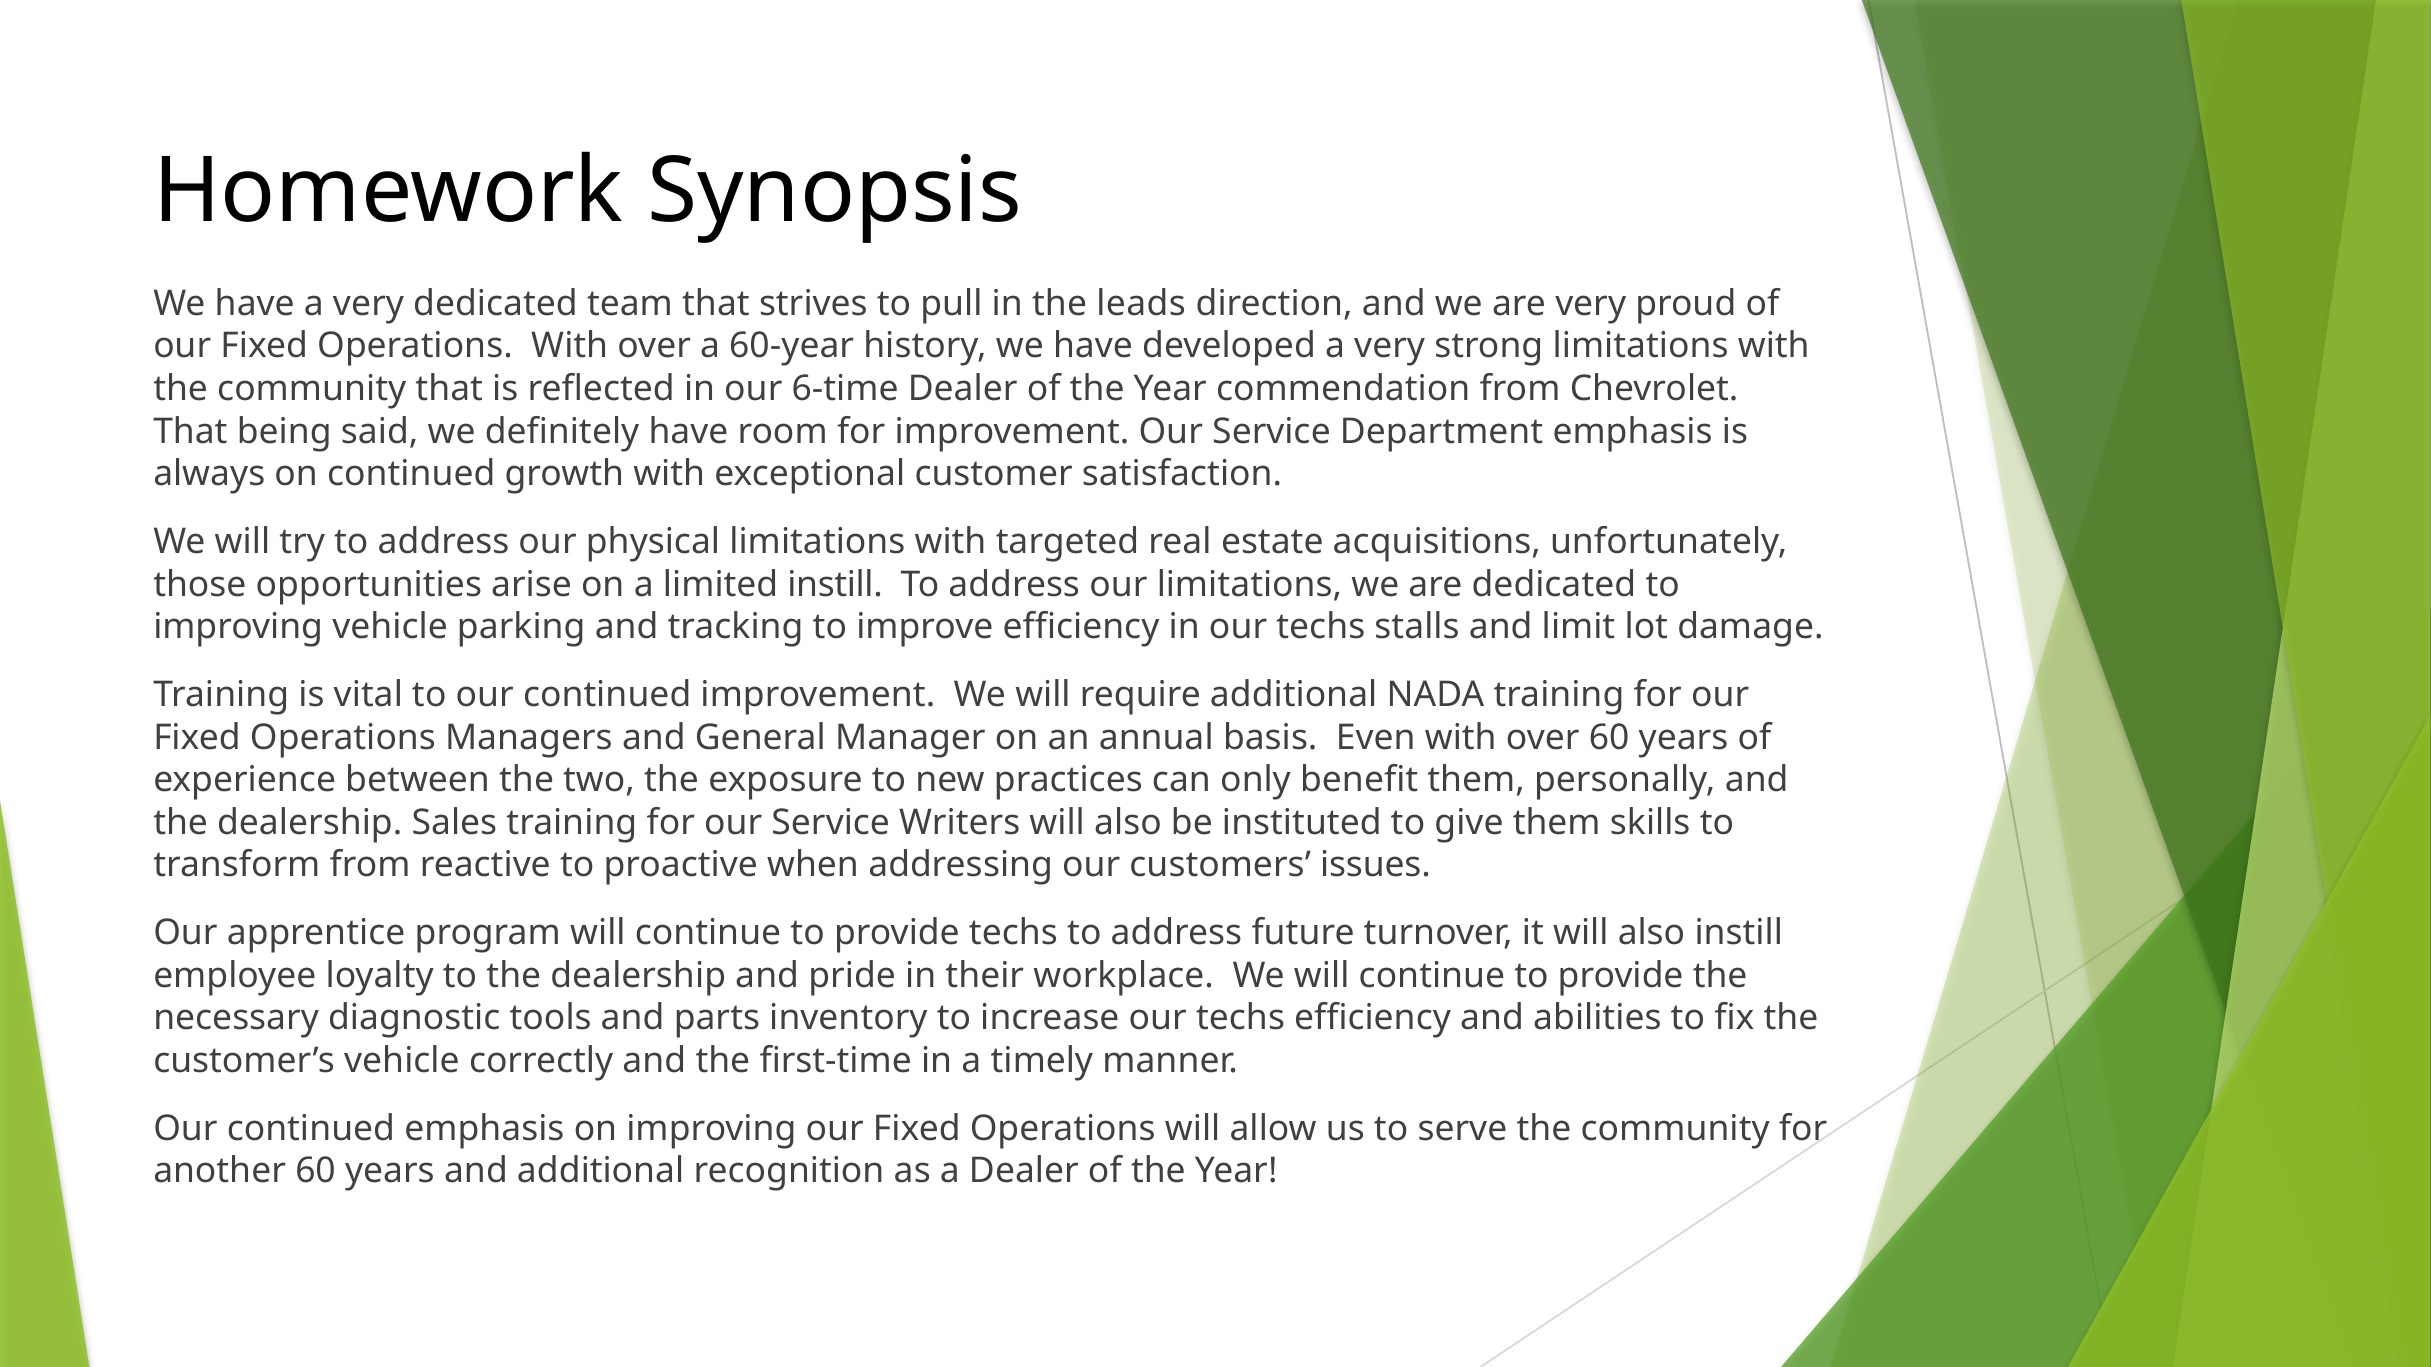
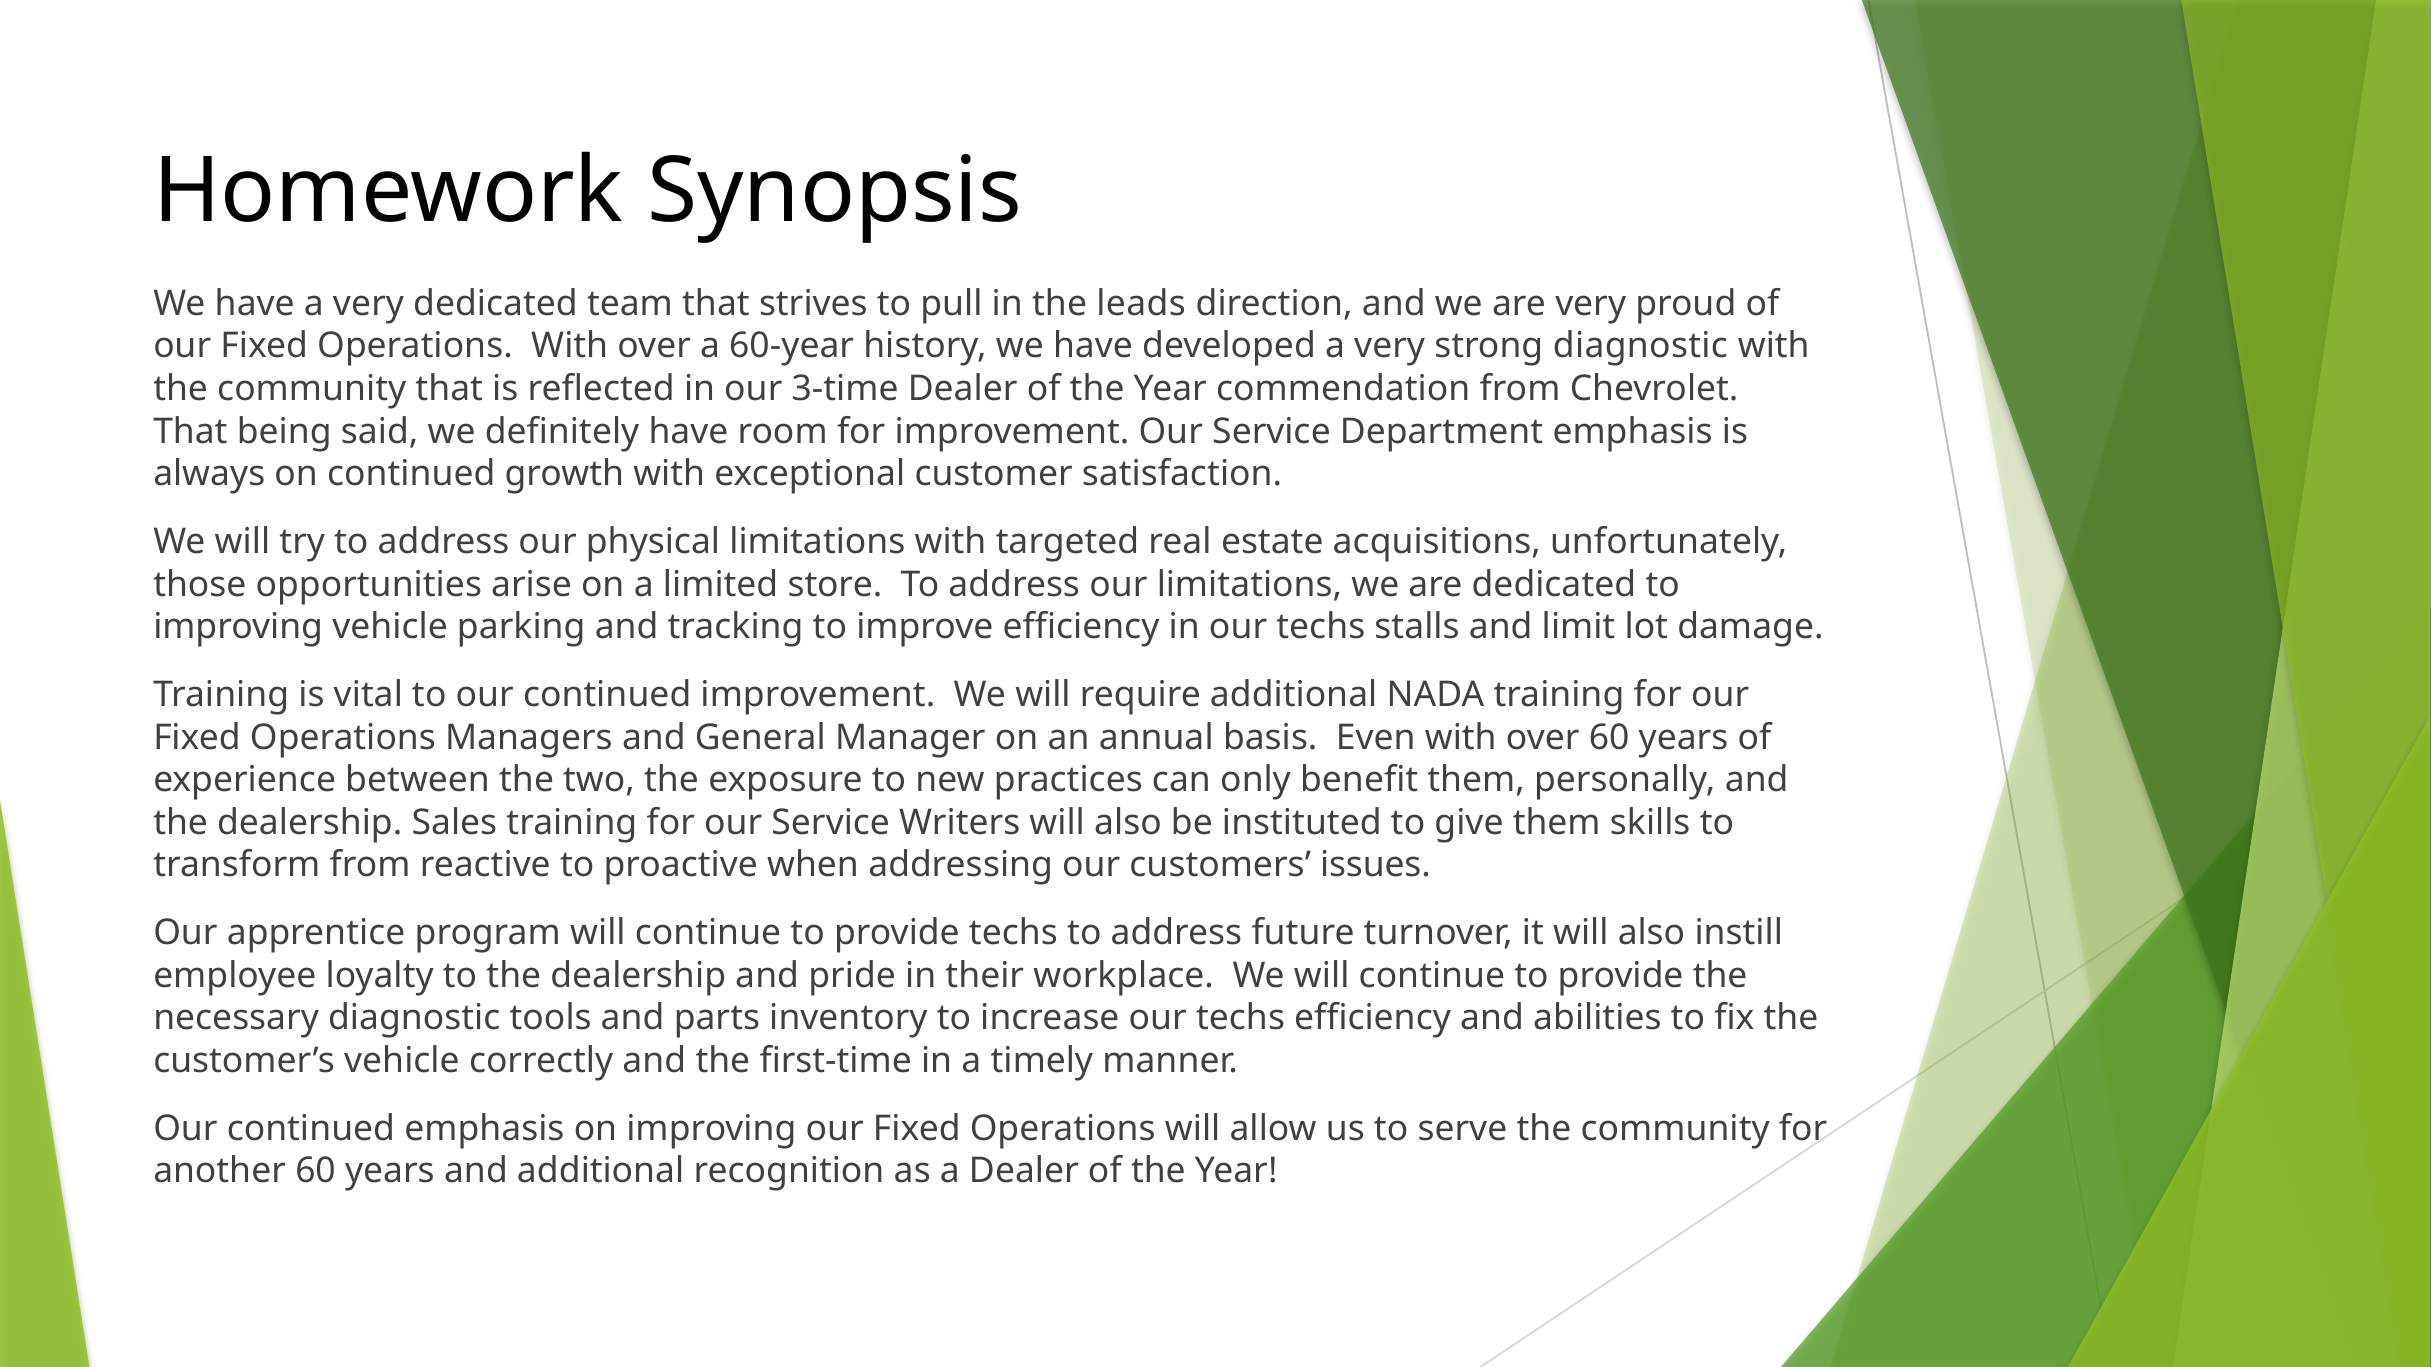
strong limitations: limitations -> diagnostic
6-time: 6-time -> 3-time
limited instill: instill -> store
